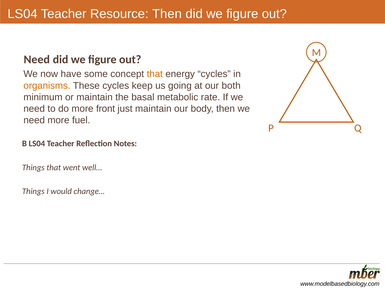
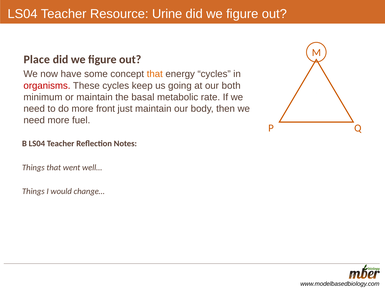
Resource Then: Then -> Urine
Need at (37, 59): Need -> Place
organisms colour: orange -> red
